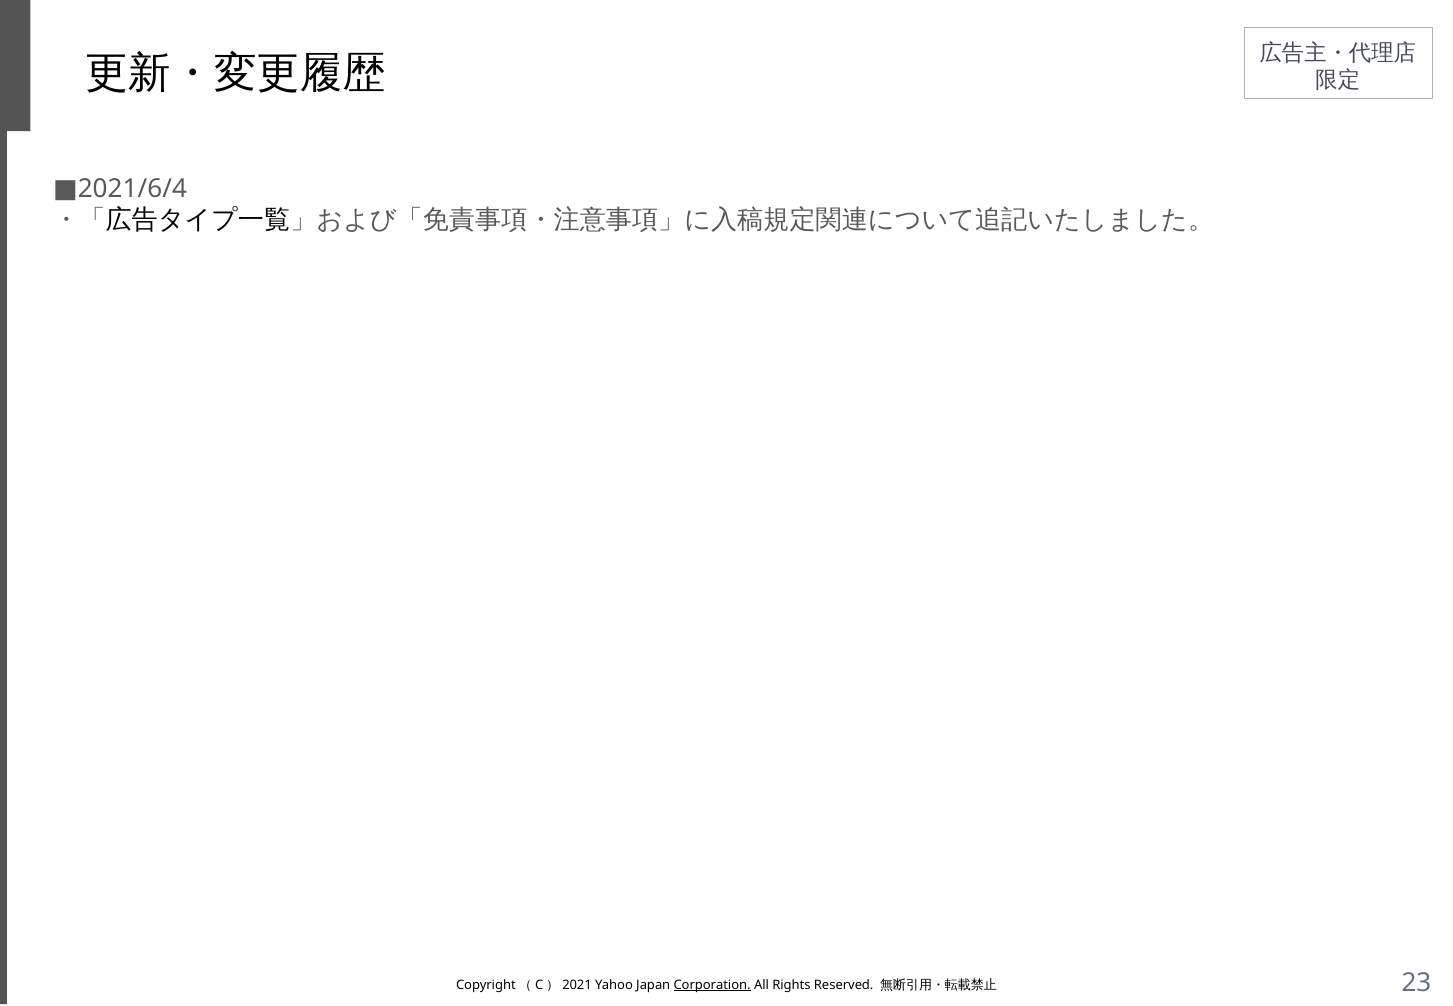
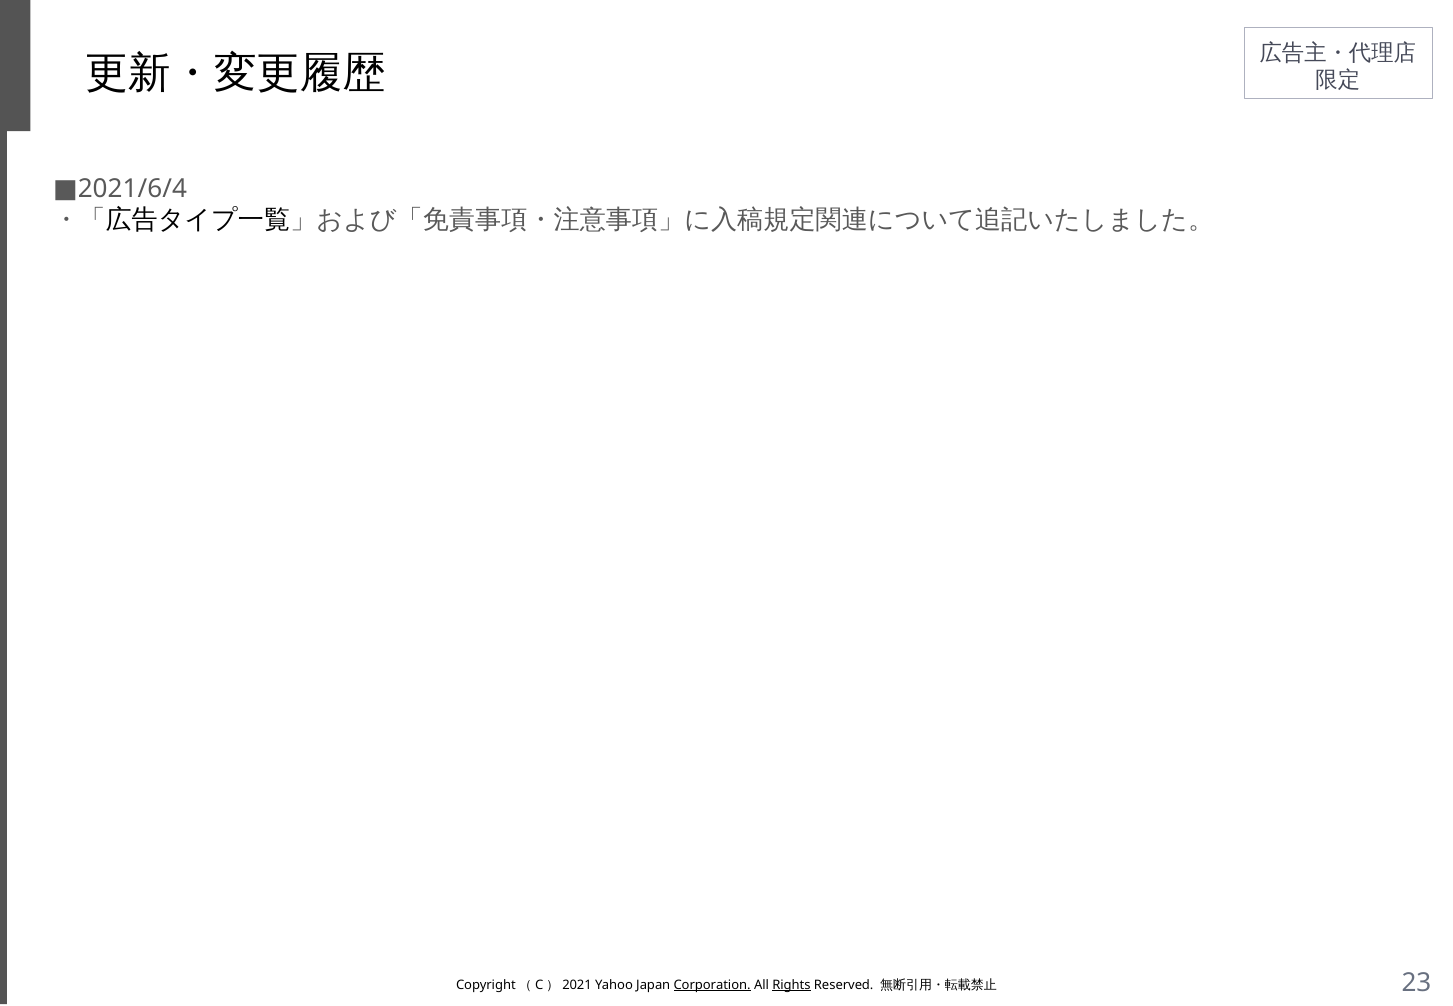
Rights underline: none -> present
